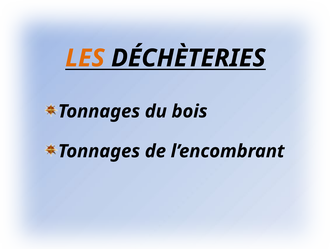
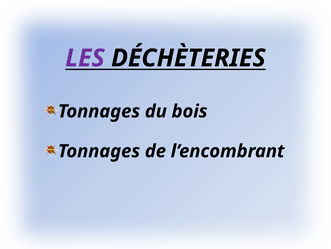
LES colour: orange -> purple
